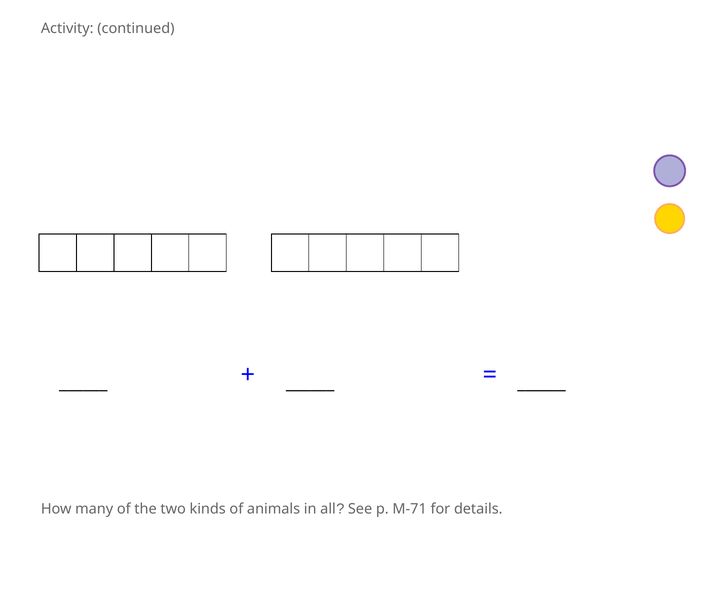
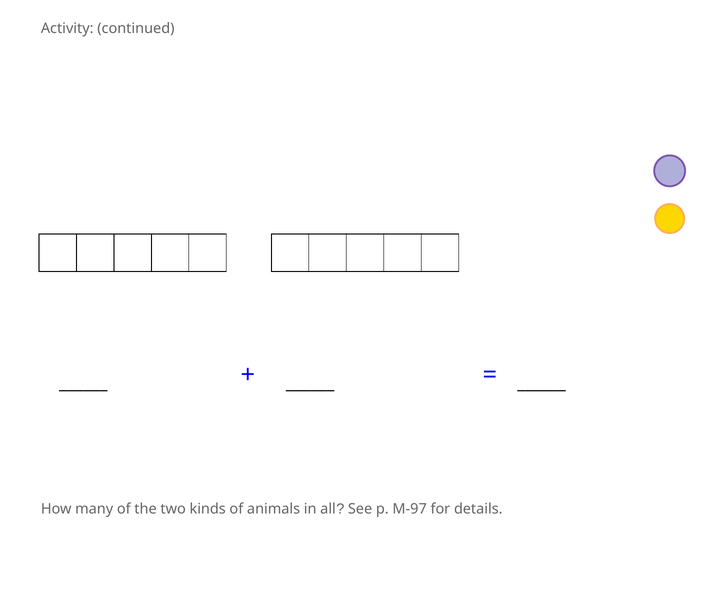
M-71: M-71 -> M-97
